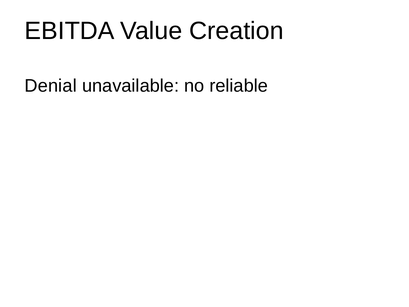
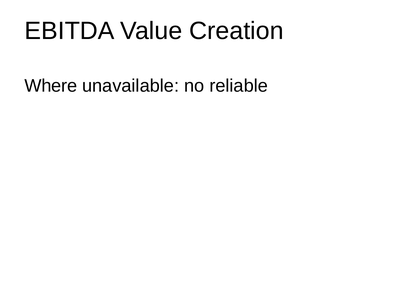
Denial: Denial -> Where
